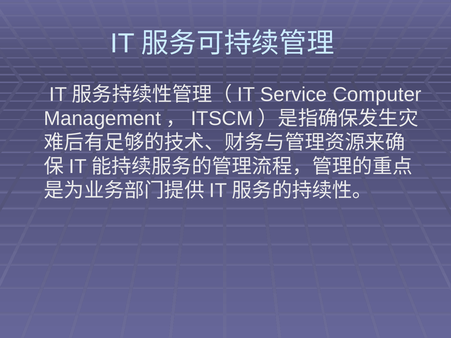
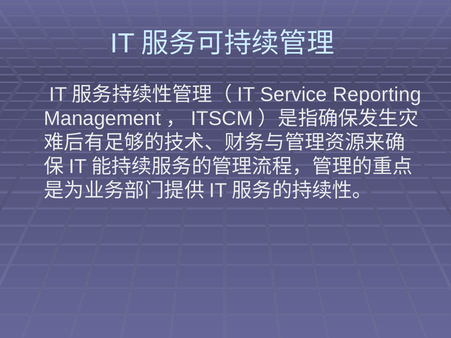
Computer: Computer -> Reporting
